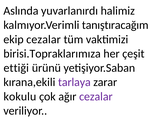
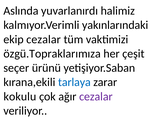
tanıştıracağım: tanıştıracağım -> yakınlarındaki
birisi.Topraklarımıza: birisi.Topraklarımıza -> özgü.Topraklarımıza
ettiği: ettiği -> seçer
tarlaya colour: purple -> blue
